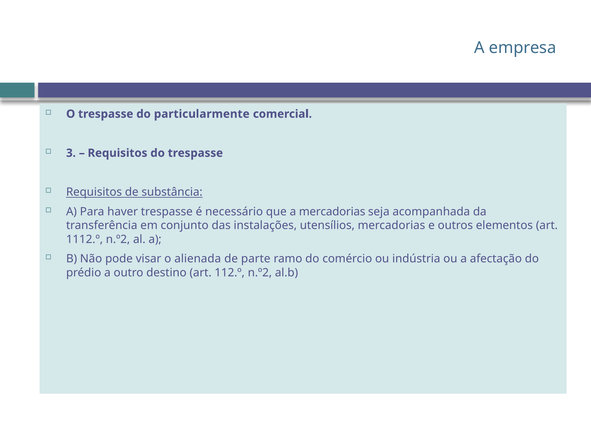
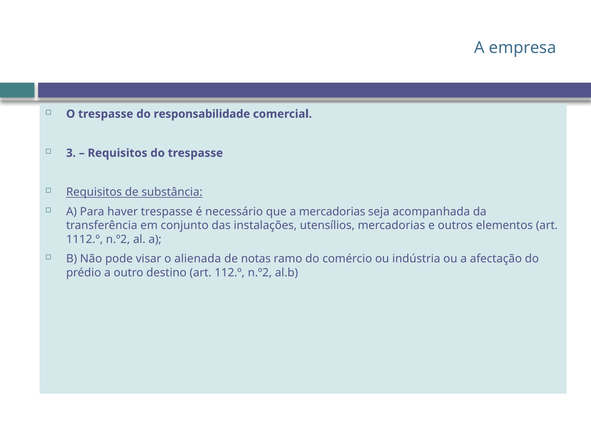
particularmente: particularmente -> responsabilidade
parte: parte -> notas
